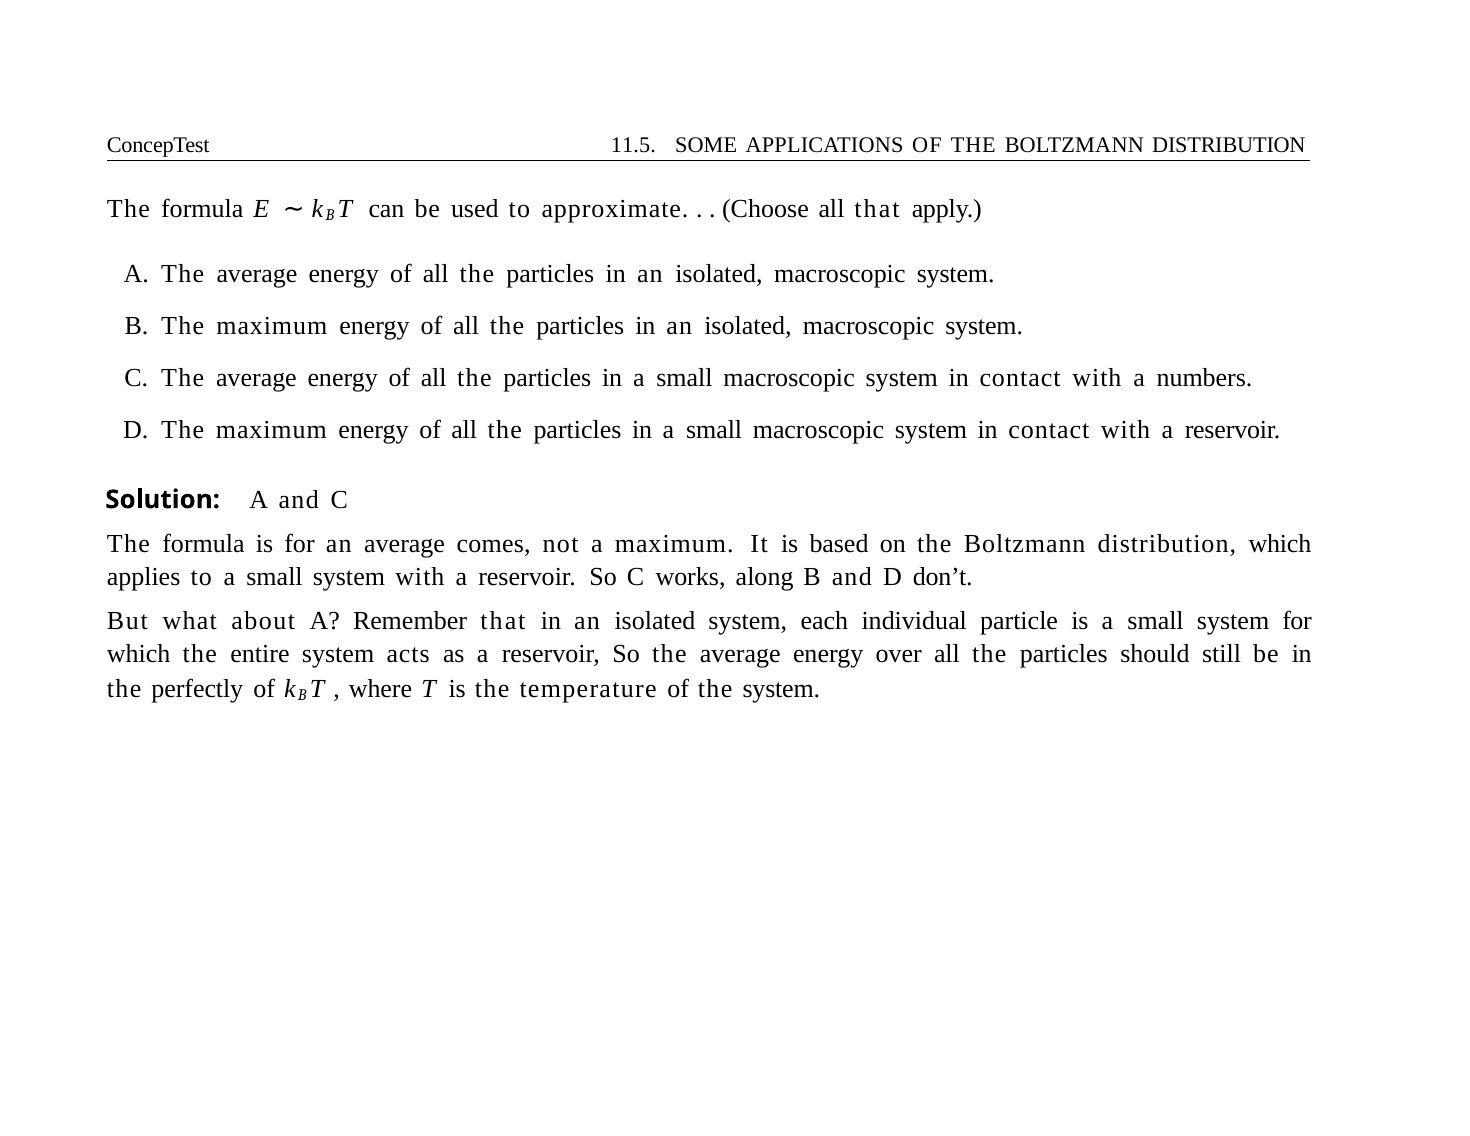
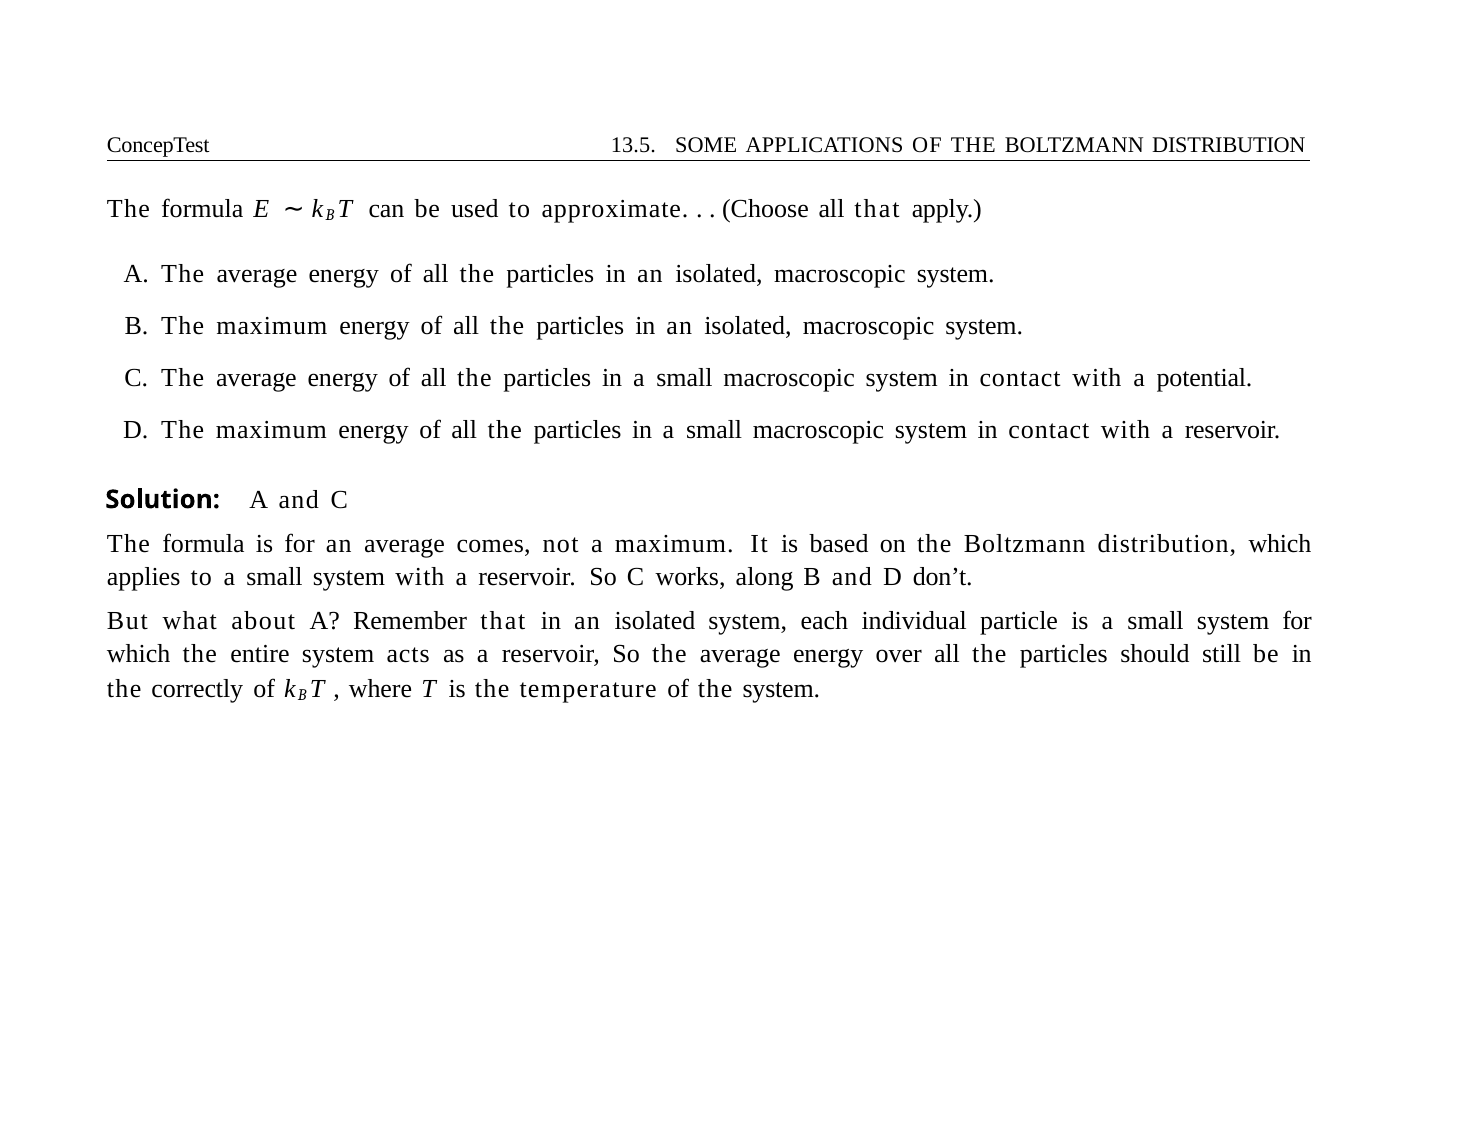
11.5: 11.5 -> 13.5
numbers: numbers -> potential
perfectly: perfectly -> correctly
